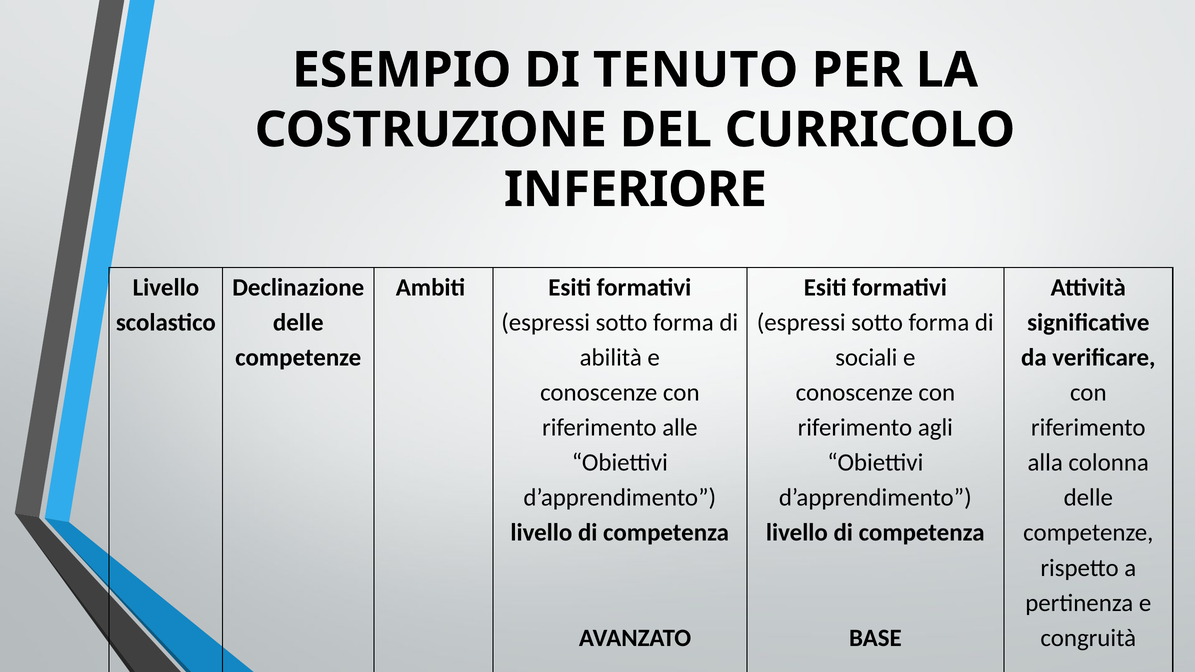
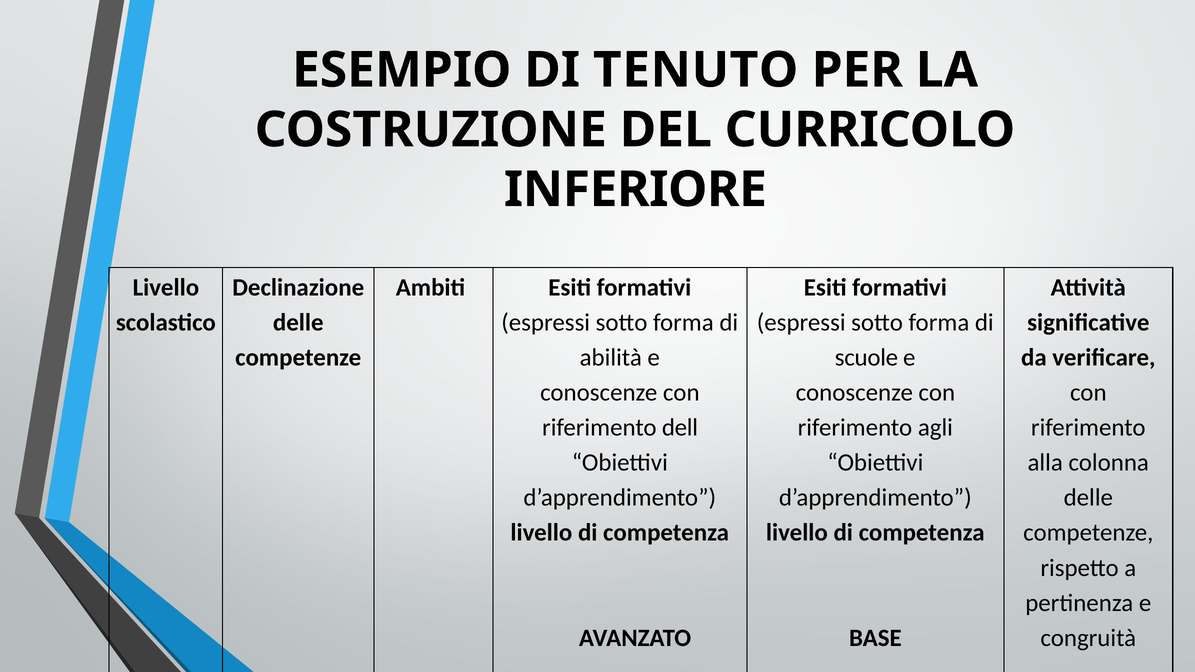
sociali: sociali -> scuole
alle: alle -> dell
